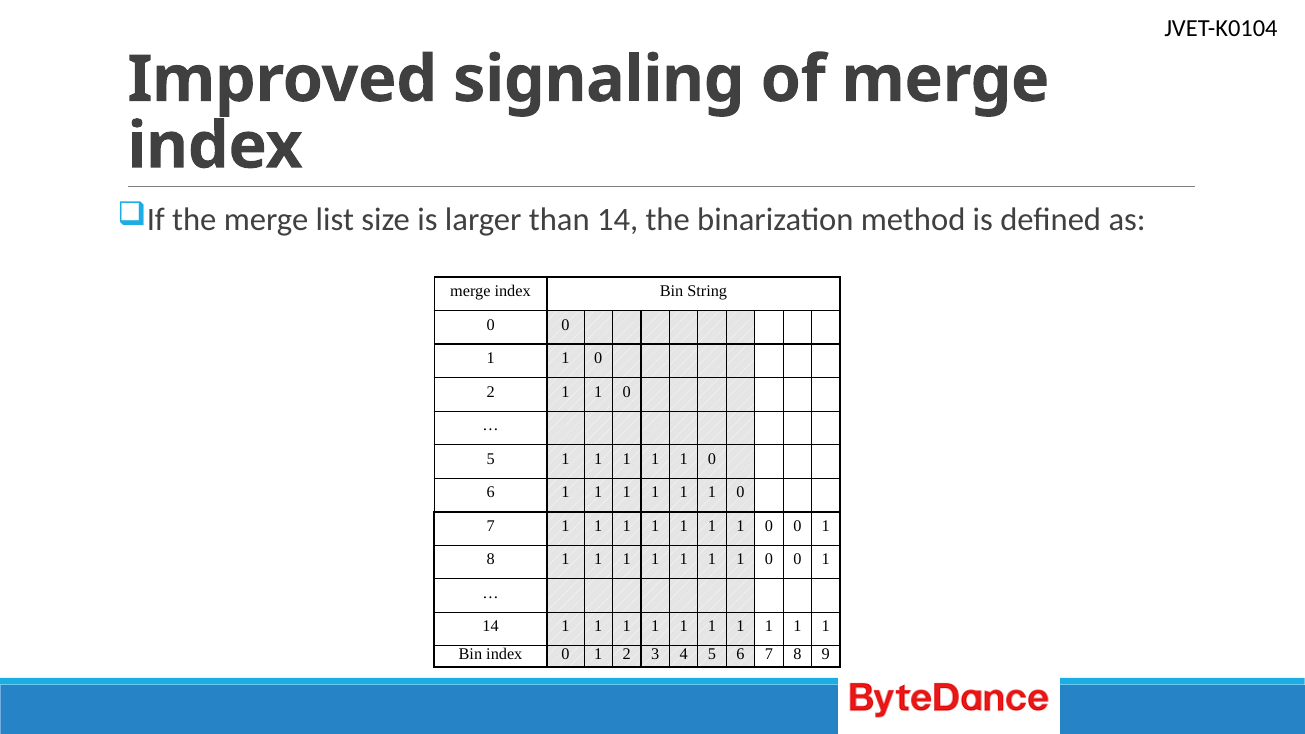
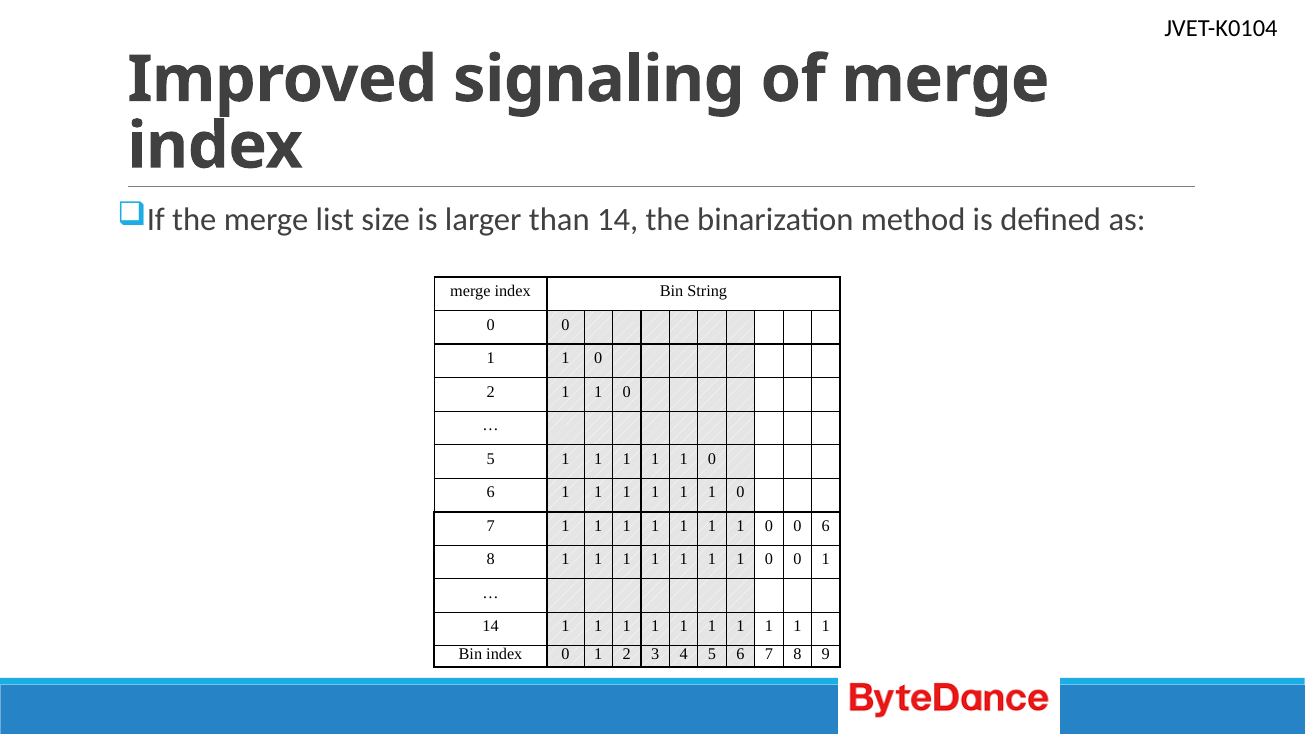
1 at (826, 526): 1 -> 6
